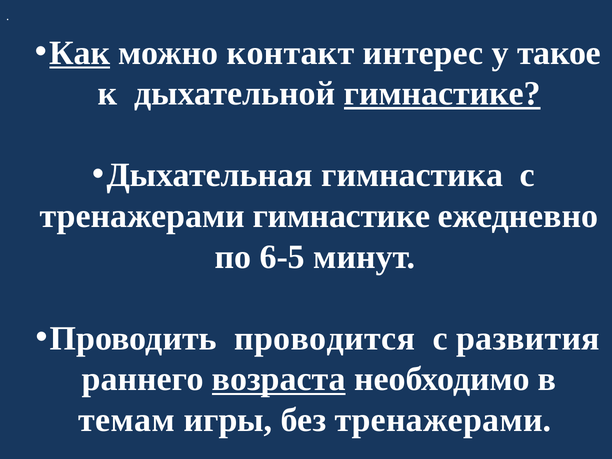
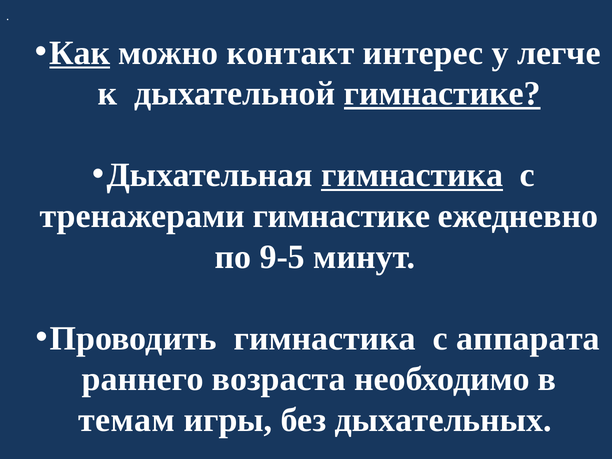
такое: такое -> легче
гимнастика at (412, 175) underline: none -> present
6-5: 6-5 -> 9-5
Проводить проводится: проводится -> гимнастика
развития: развития -> аппарата
возраста underline: present -> none
без тренажерами: тренажерами -> дыхательных
